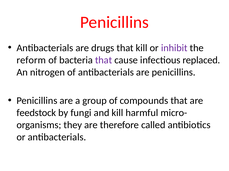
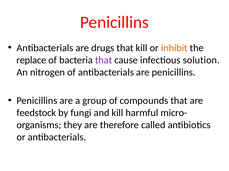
inhibit colour: purple -> orange
reform: reform -> replace
replaced: replaced -> solution
